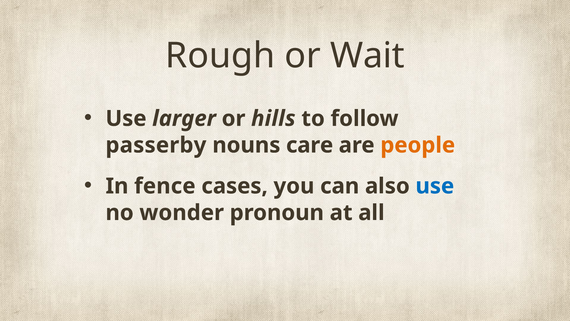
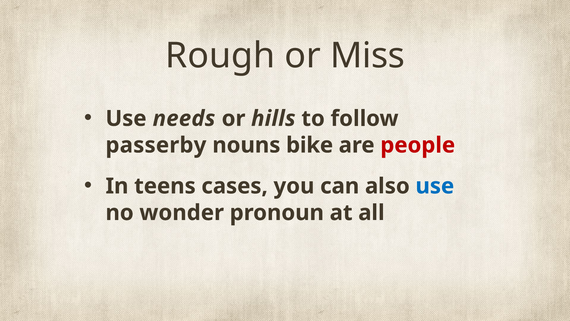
Wait: Wait -> Miss
larger: larger -> needs
care: care -> bike
people colour: orange -> red
fence: fence -> teens
